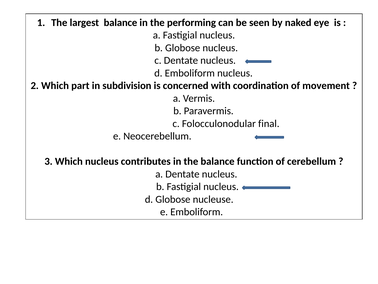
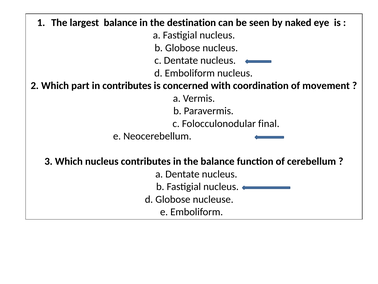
performing: performing -> destination
in subdivision: subdivision -> contributes
